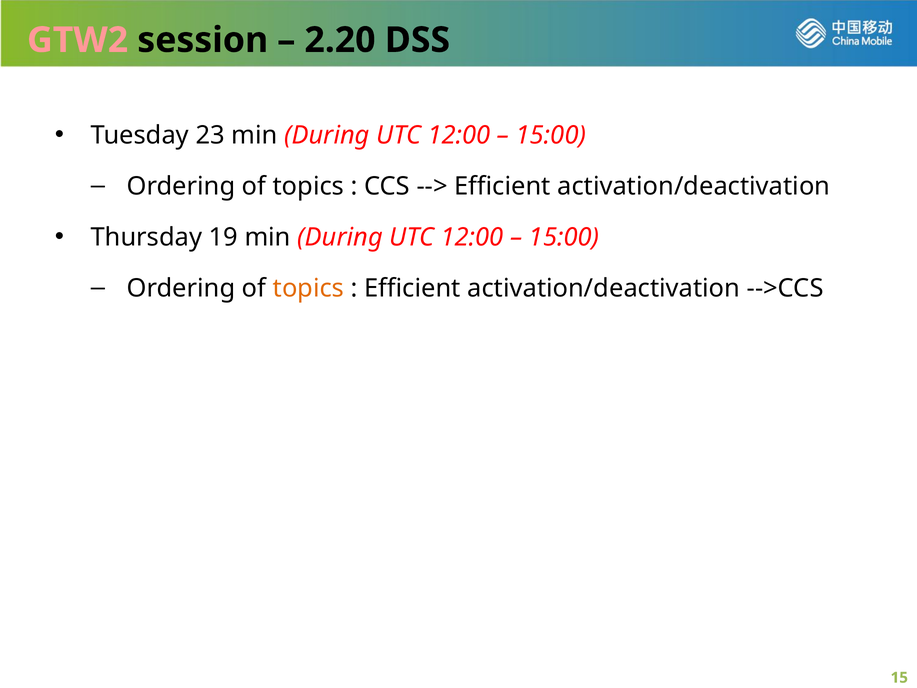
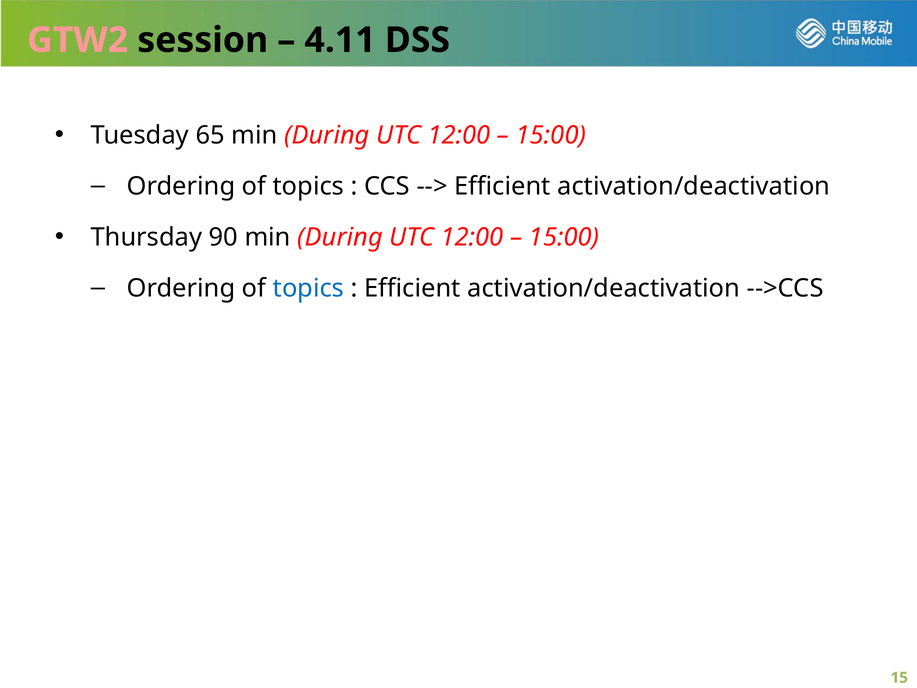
2.20: 2.20 -> 4.11
23: 23 -> 65
19: 19 -> 90
topics at (308, 288) colour: orange -> blue
